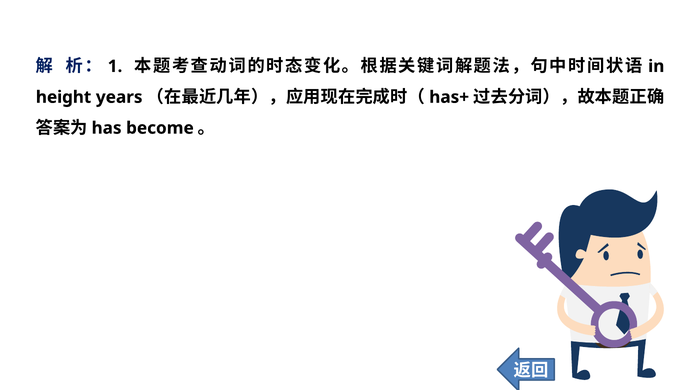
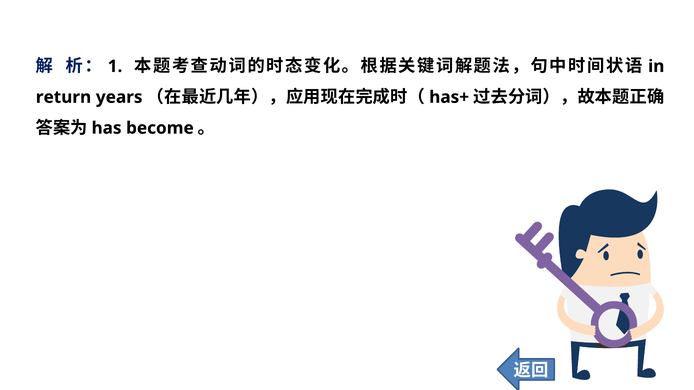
height: height -> return
